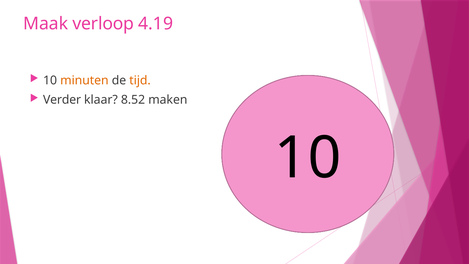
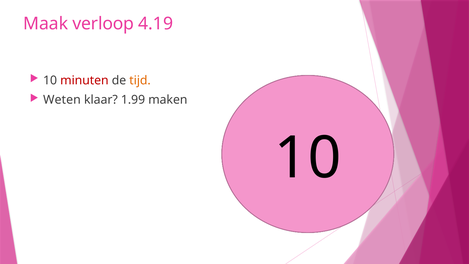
minuten colour: orange -> red
Verder: Verder -> Weten
8.52: 8.52 -> 1.99
